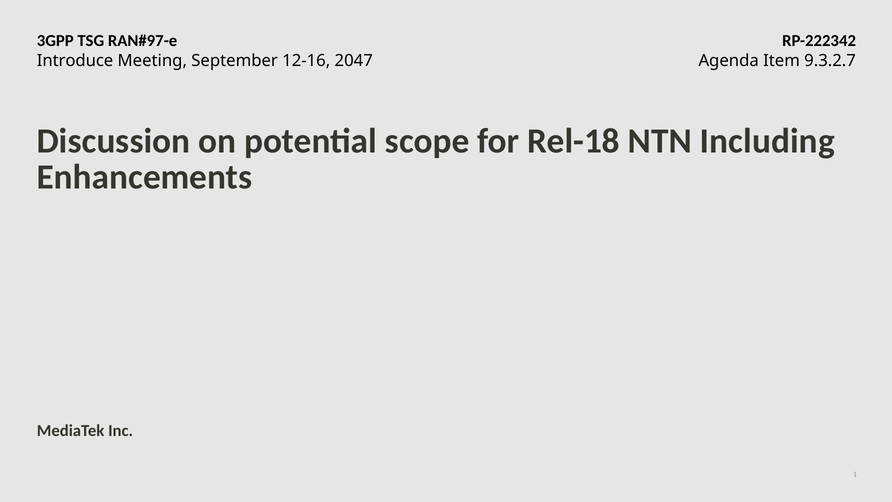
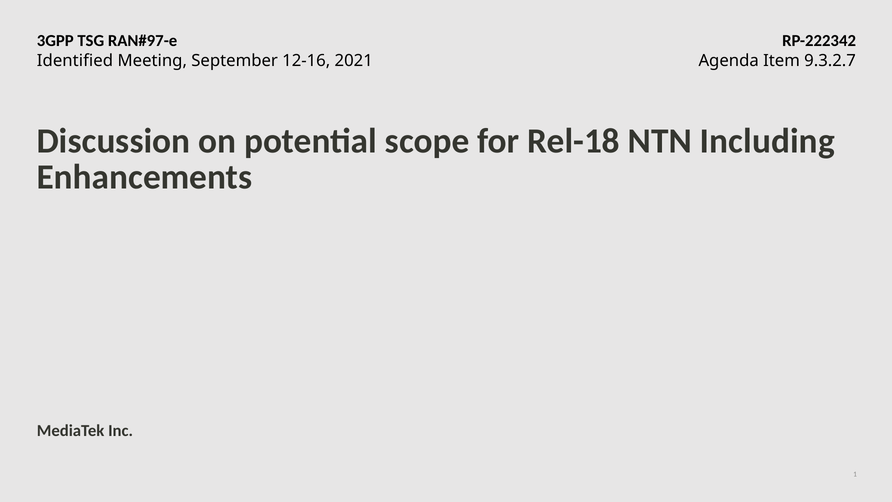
Introduce: Introduce -> Identified
2047: 2047 -> 2021
